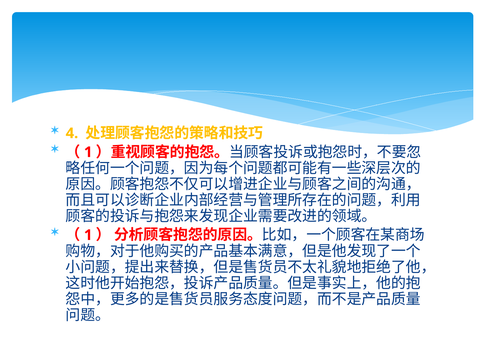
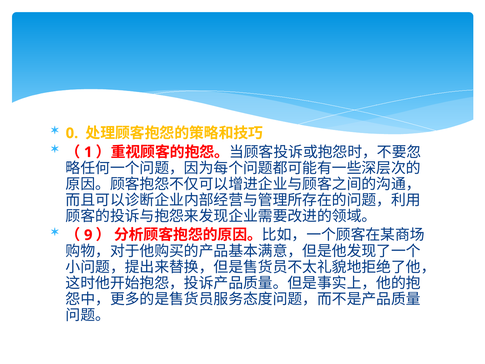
4: 4 -> 0
1 at (88, 235): 1 -> 9
